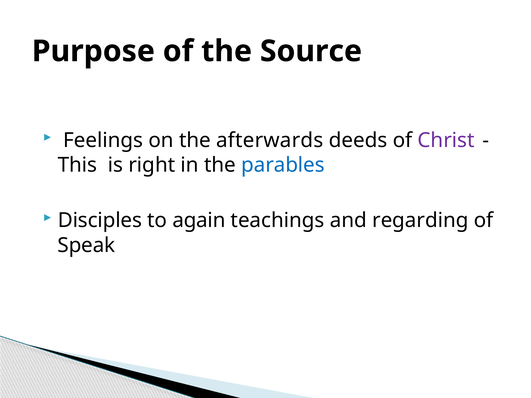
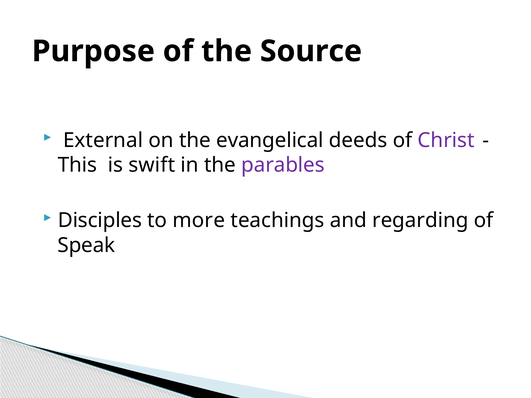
Feelings: Feelings -> External
afterwards: afterwards -> evangelical
right: right -> swift
parables colour: blue -> purple
again: again -> more
